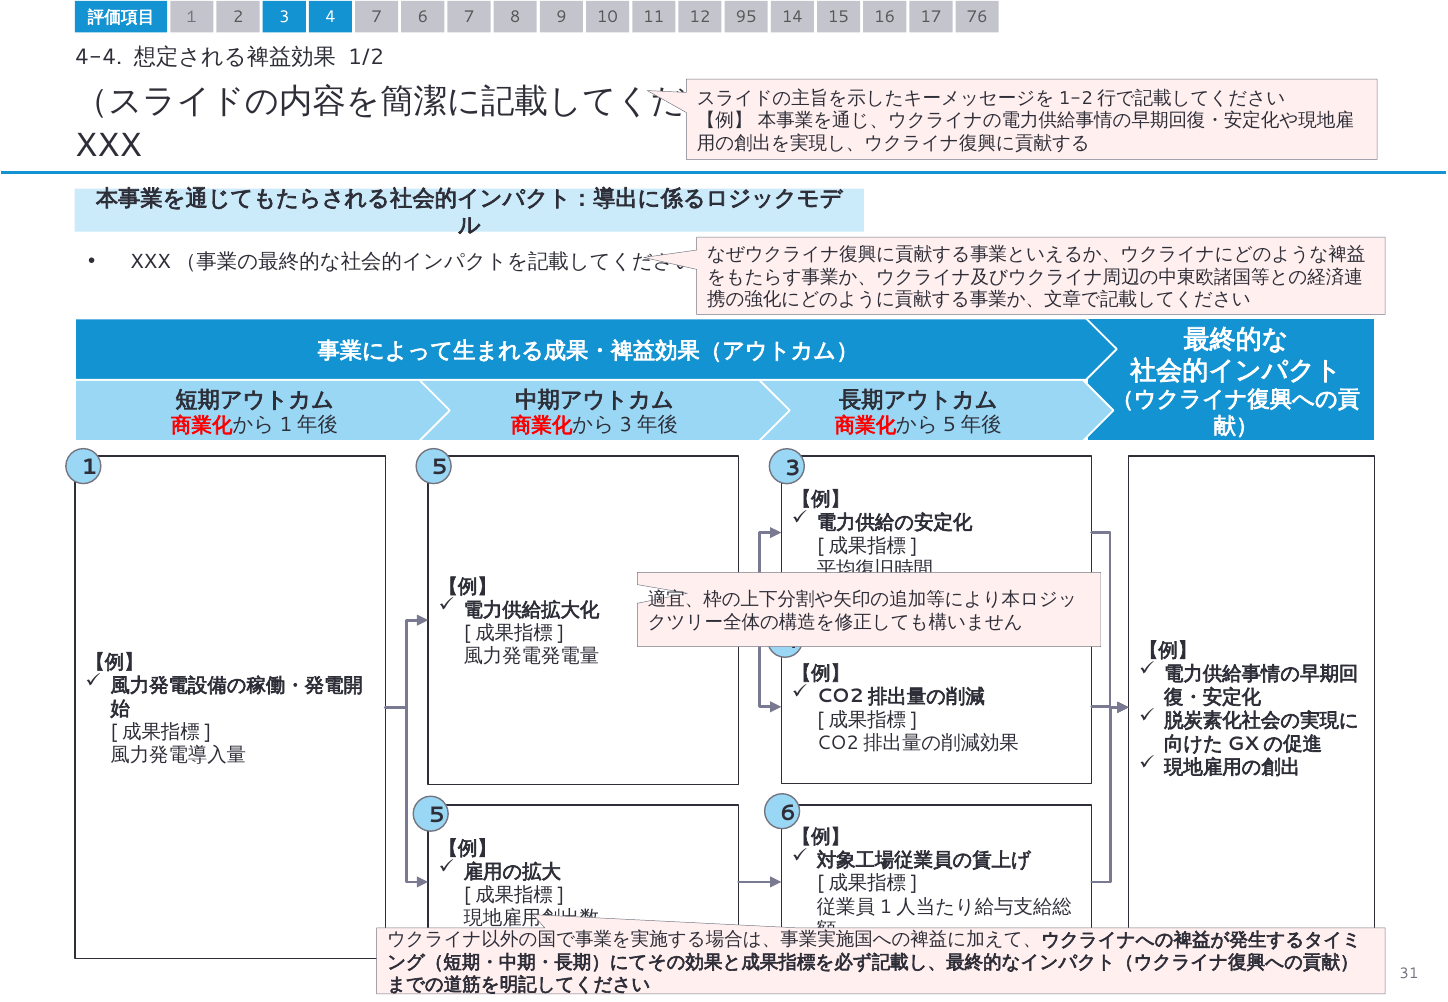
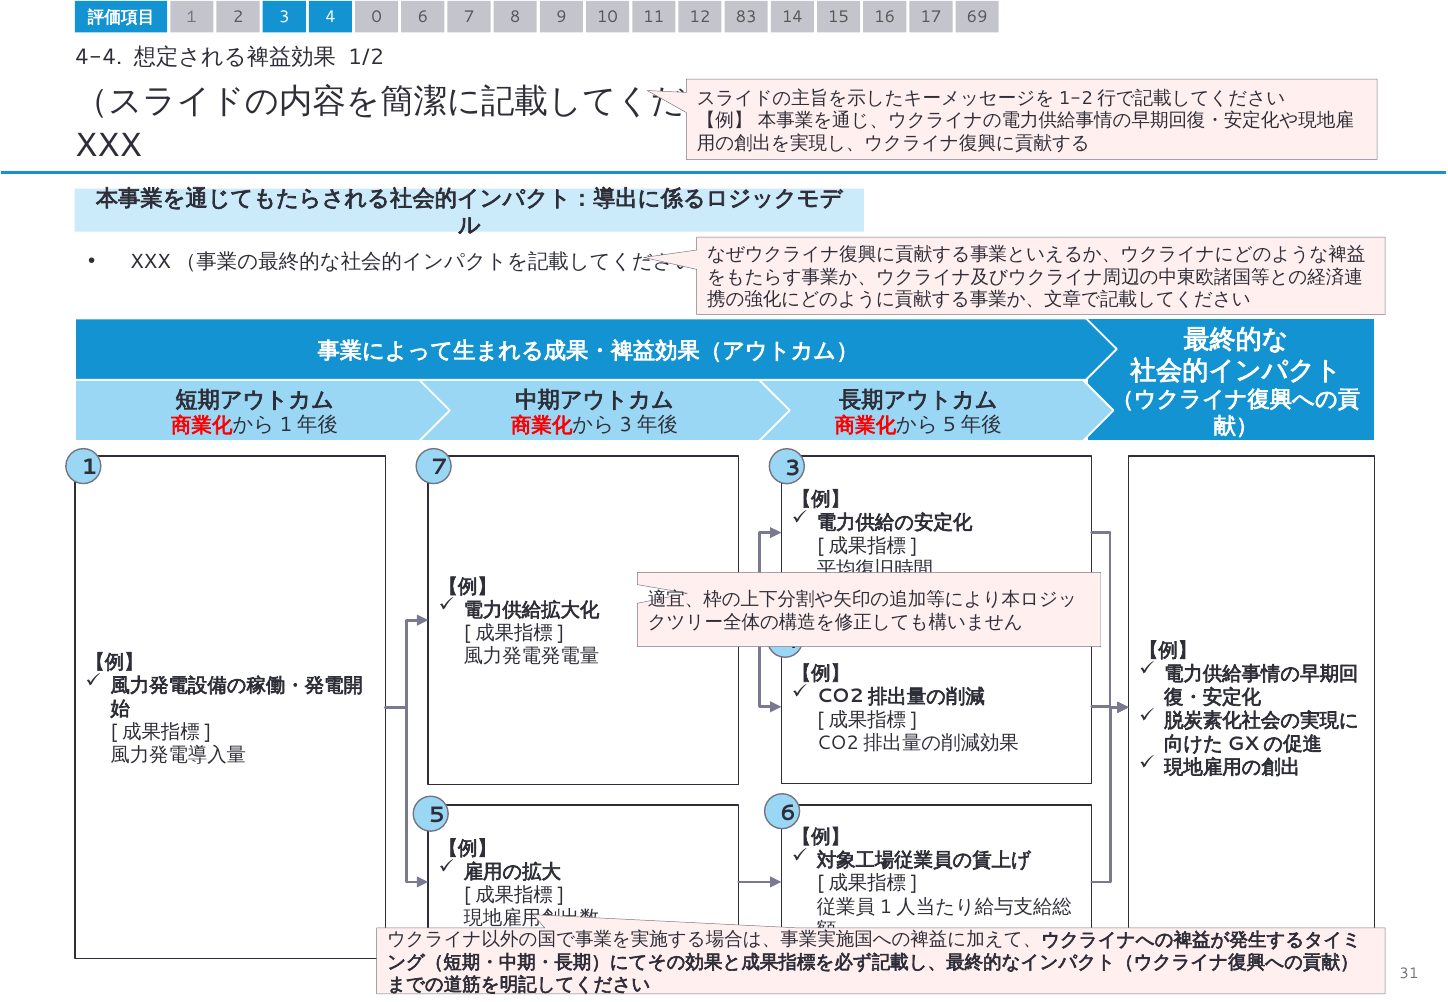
4 7: 7 -> 0
95: 95 -> 83
76: 76 -> 69
1 5: 5 -> 7
